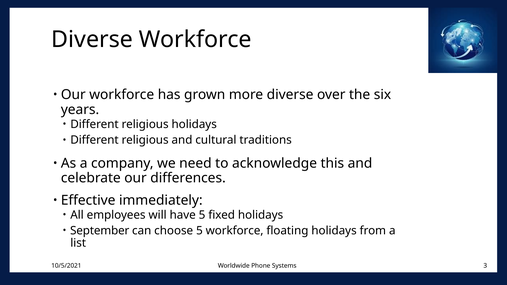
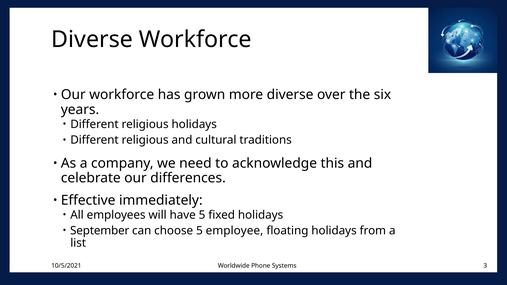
5 workforce: workforce -> employee
